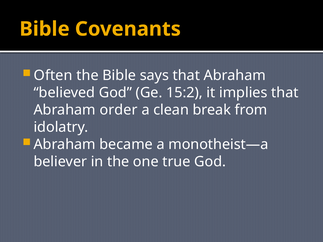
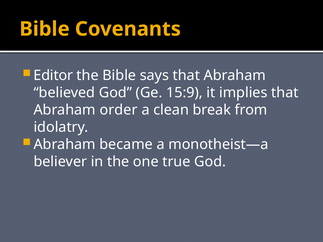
Often: Often -> Editor
15:2: 15:2 -> 15:9
